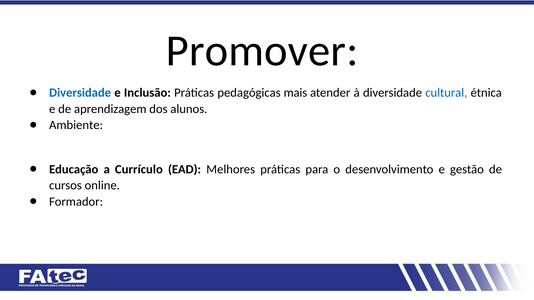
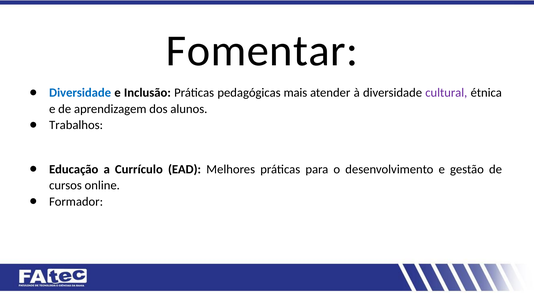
Promover: Promover -> Fomentar
cultural colour: blue -> purple
Ambiente: Ambiente -> Trabalhos
